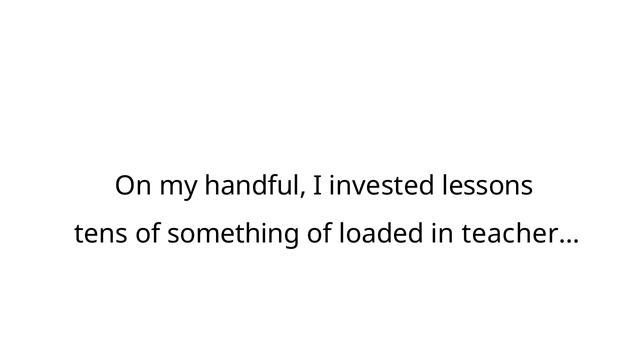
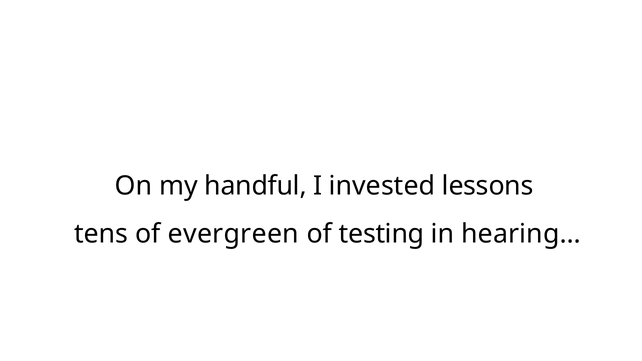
something: something -> evergreen
loaded: loaded -> testing
teacher…: teacher… -> hearing…
